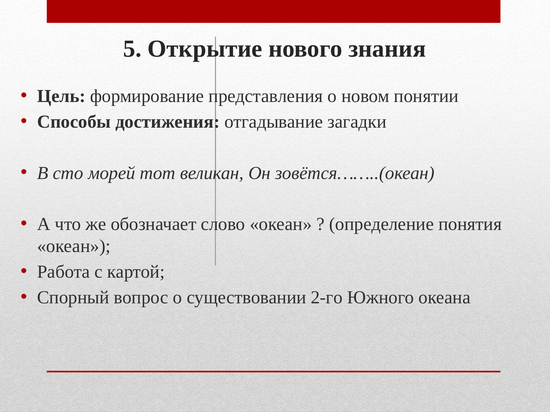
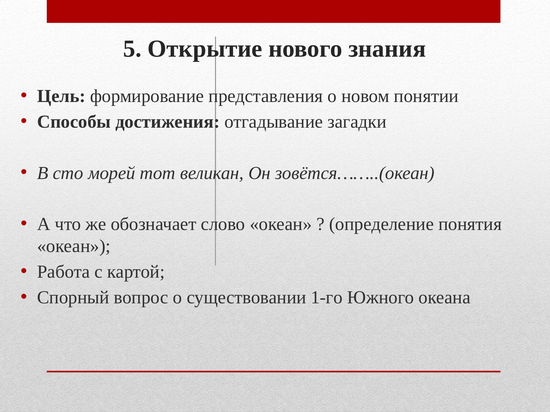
2-го: 2-го -> 1-го
